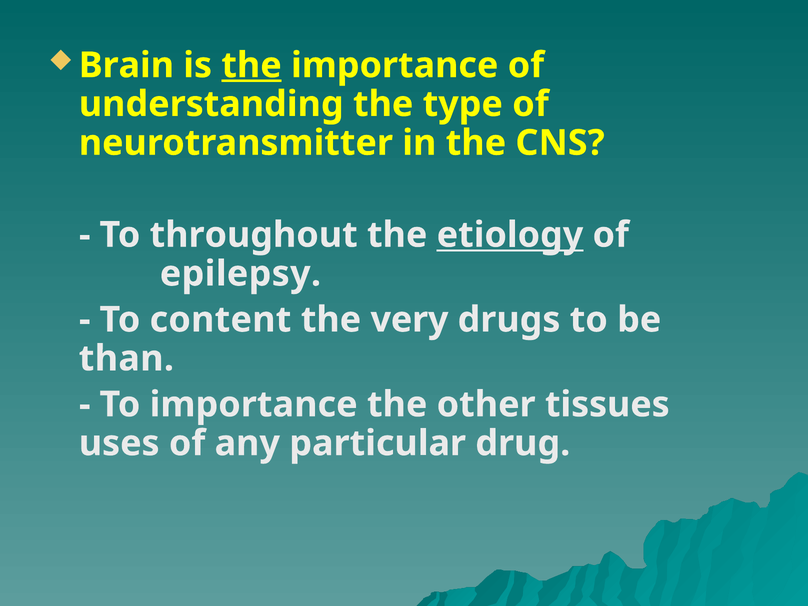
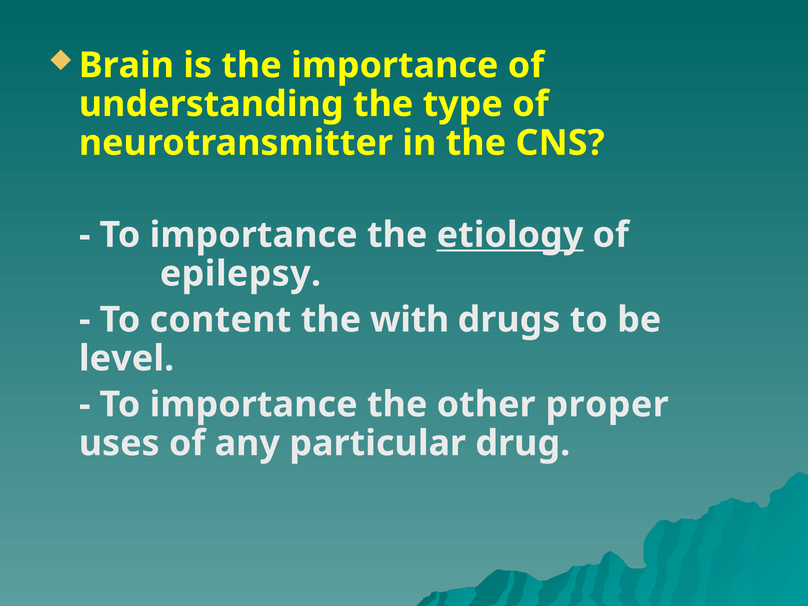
the at (252, 65) underline: present -> none
throughout at (254, 235): throughout -> importance
very: very -> with
than: than -> level
tissues: tissues -> proper
